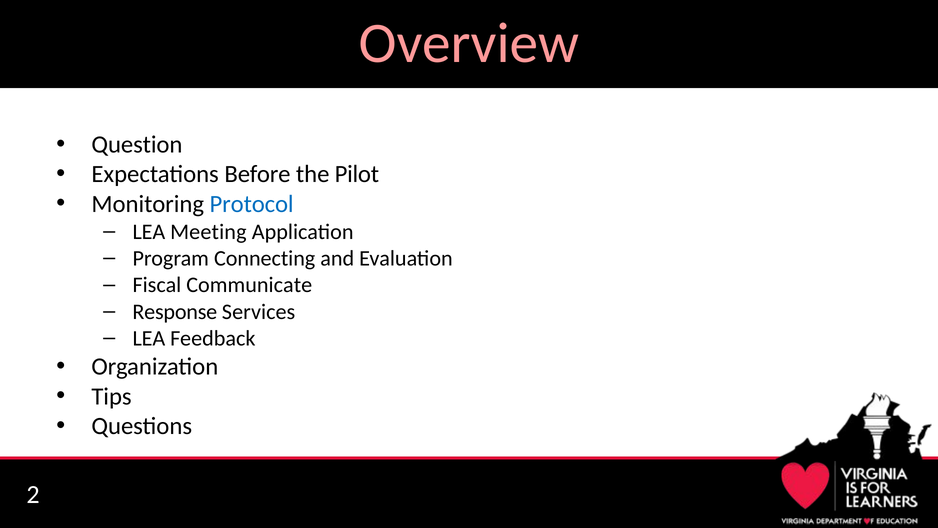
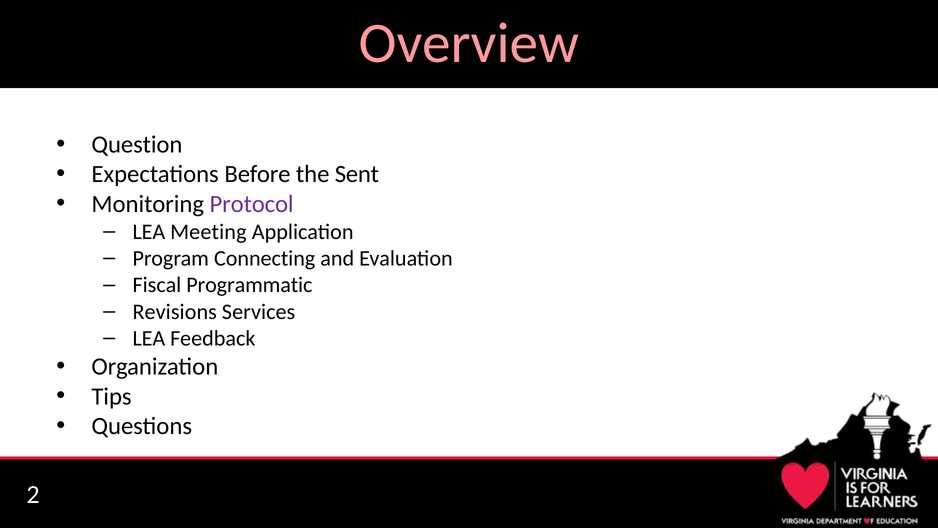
Pilot: Pilot -> Sent
Protocol colour: blue -> purple
Communicate: Communicate -> Programmatic
Response: Response -> Revisions
